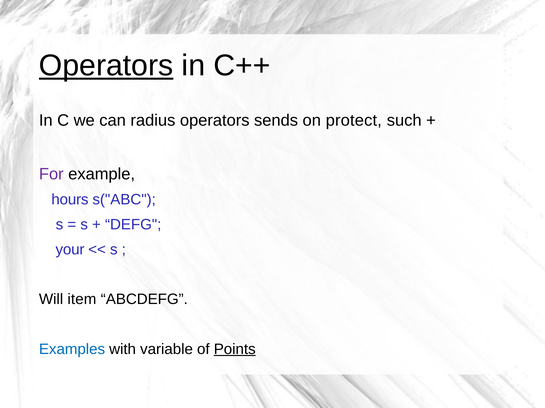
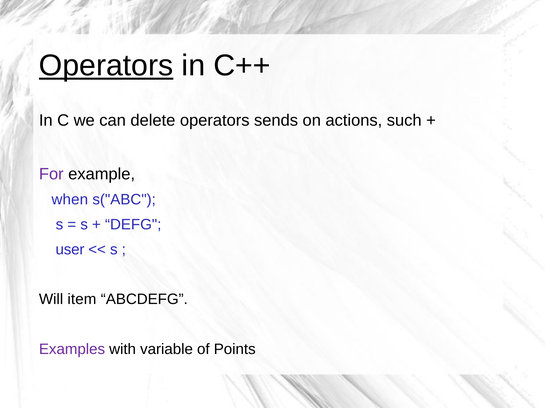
radius: radius -> delete
protect: protect -> actions
hours: hours -> when
your: your -> user
Examples colour: blue -> purple
Points underline: present -> none
